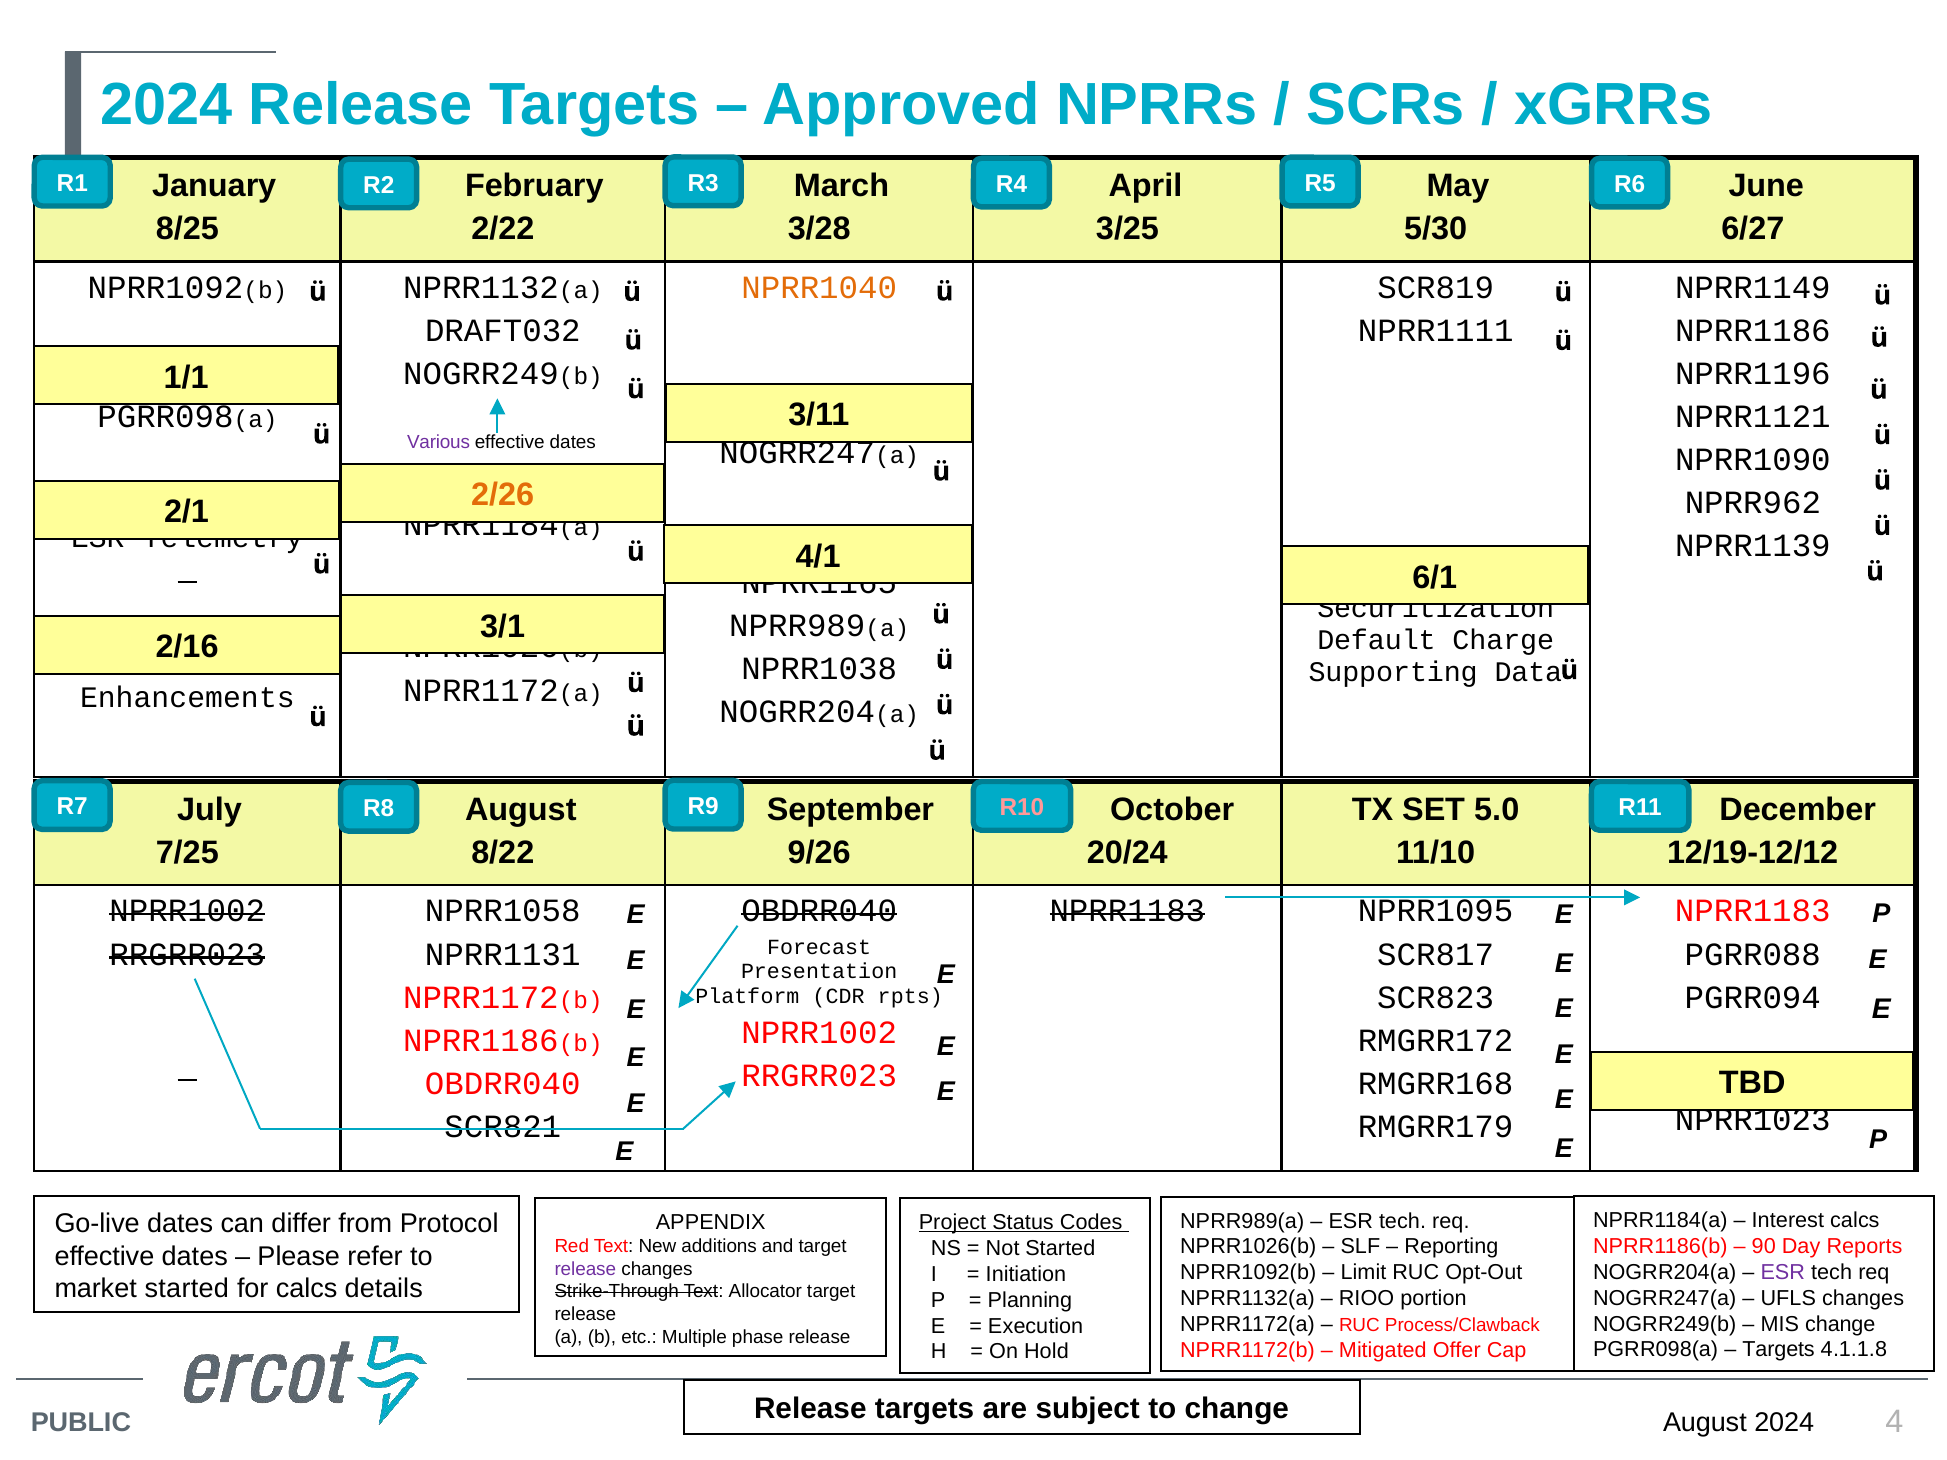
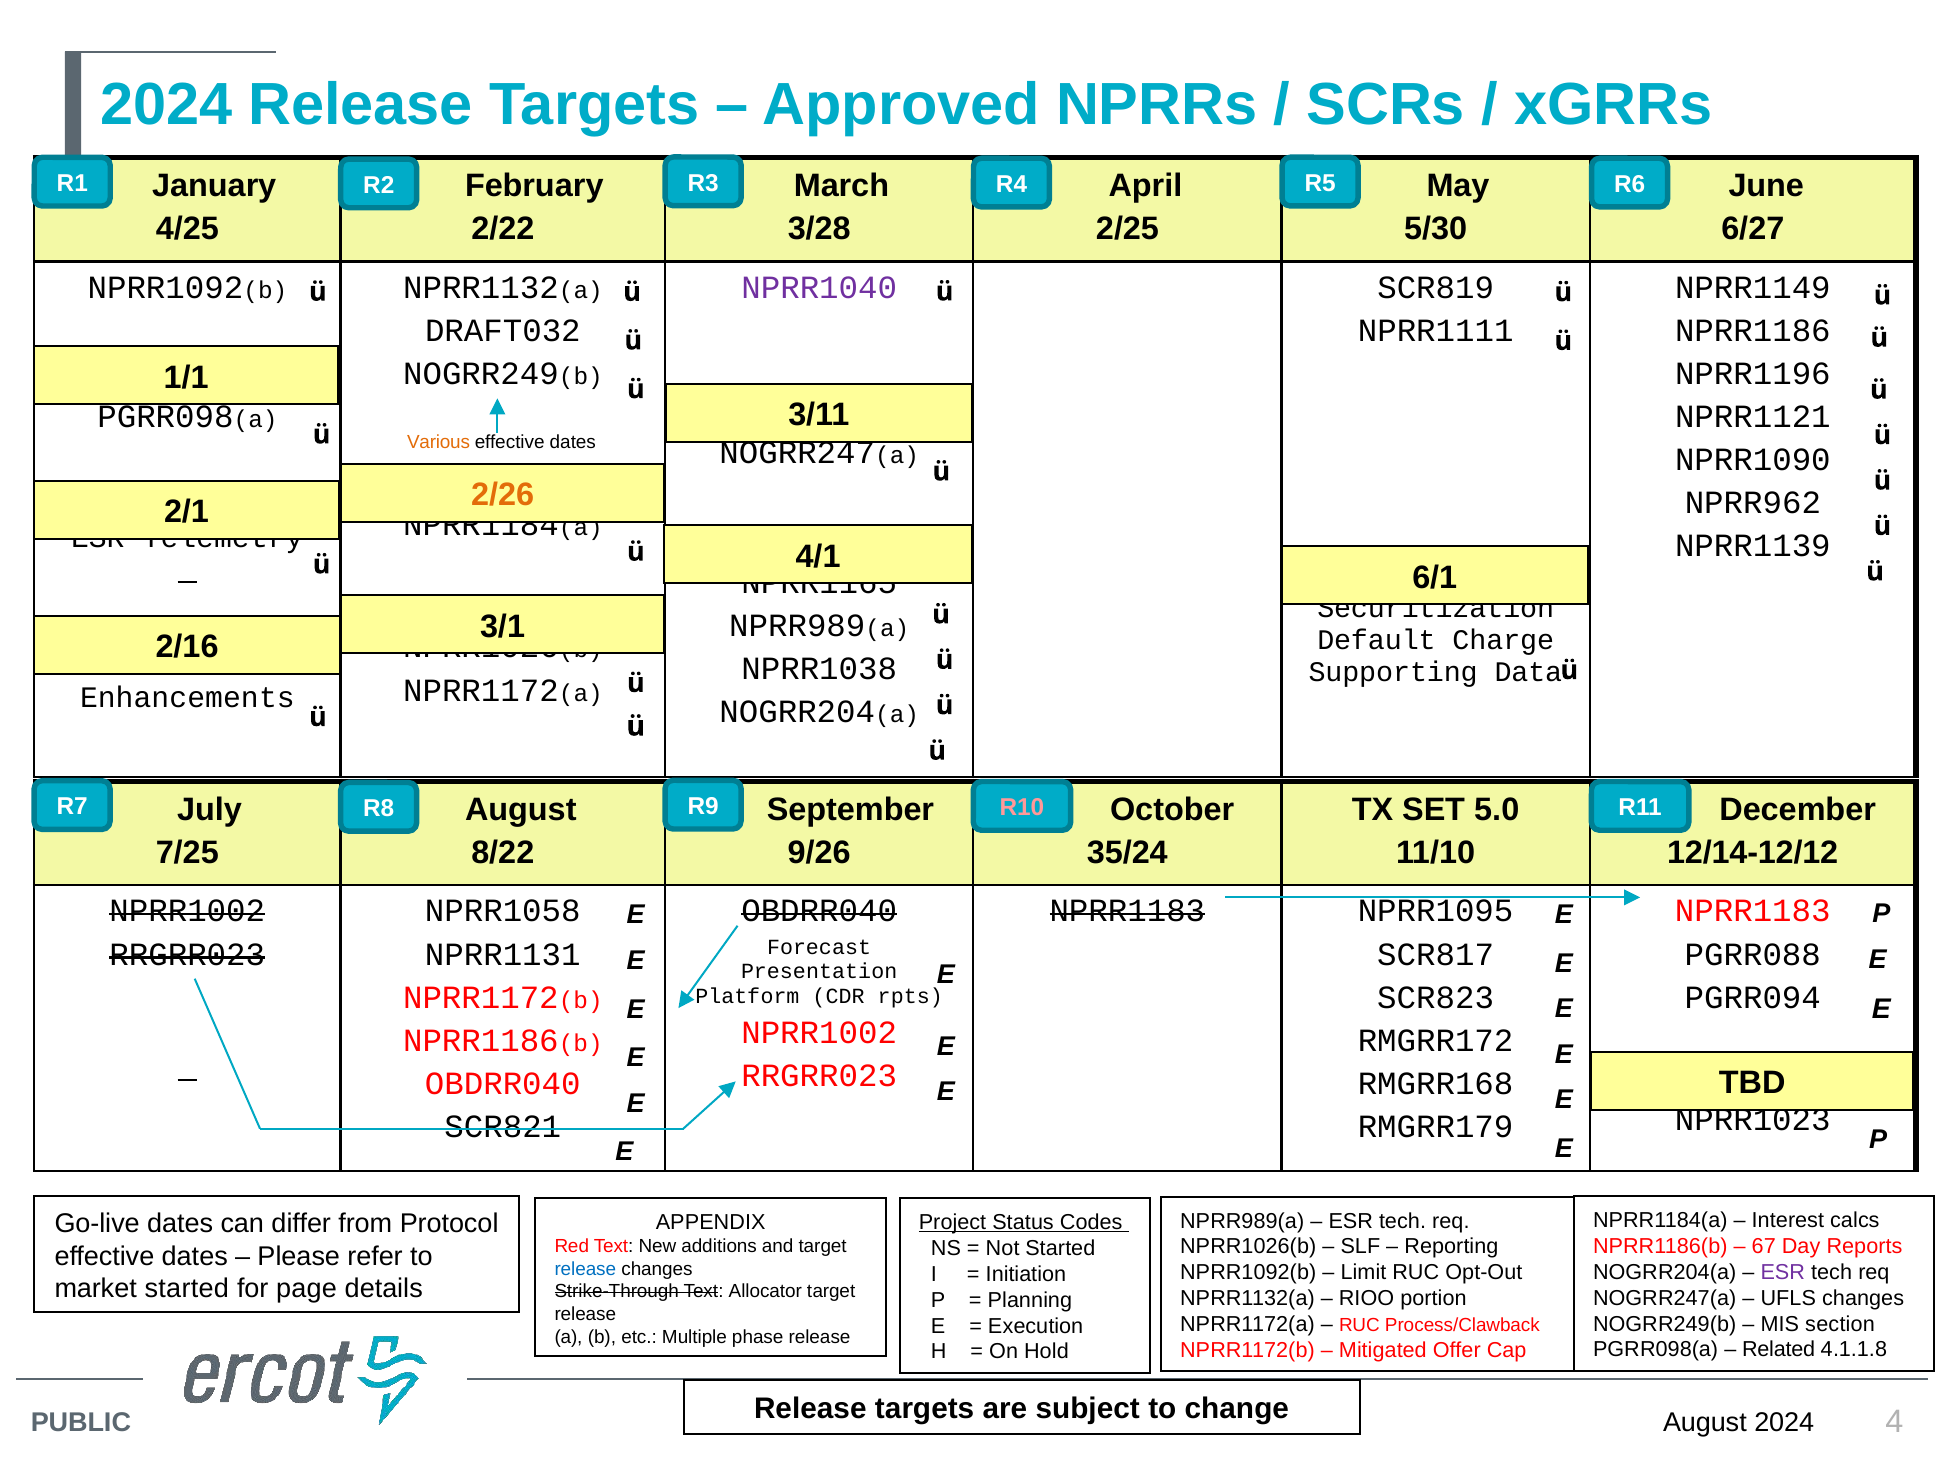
8/25: 8/25 -> 4/25
3/25: 3/25 -> 2/25
NPRR1040 colour: orange -> purple
Various colour: purple -> orange
20/24: 20/24 -> 35/24
12/19-12/12: 12/19-12/12 -> 12/14-12/12
90: 90 -> 67
release at (585, 1269) colour: purple -> blue
for calcs: calcs -> page
MIS change: change -> section
Targets at (1779, 1350): Targets -> Related
